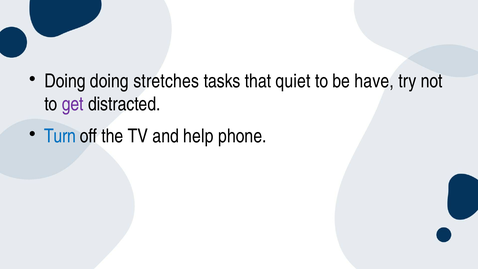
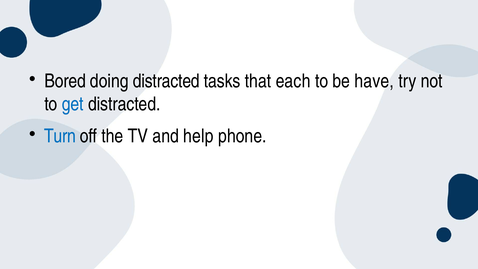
Doing at (65, 81): Doing -> Bored
doing stretches: stretches -> distracted
quiet: quiet -> each
get colour: purple -> blue
